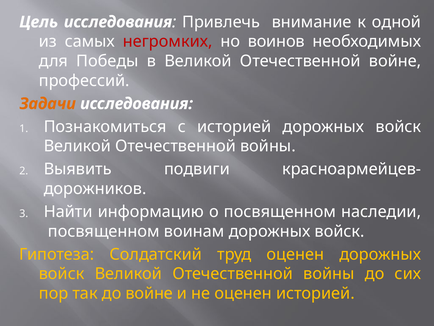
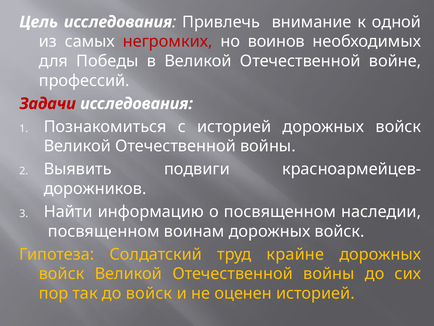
Задачи colour: orange -> red
труд оценен: оценен -> крайне
до войне: войне -> войск
